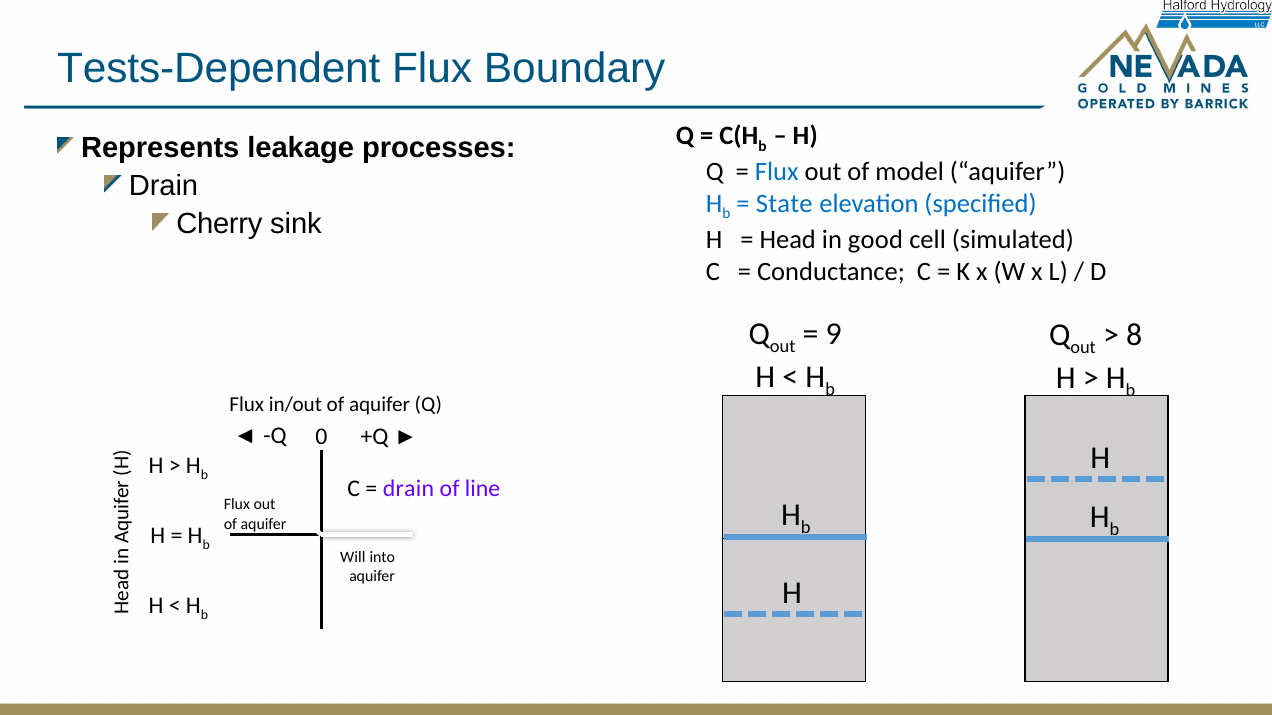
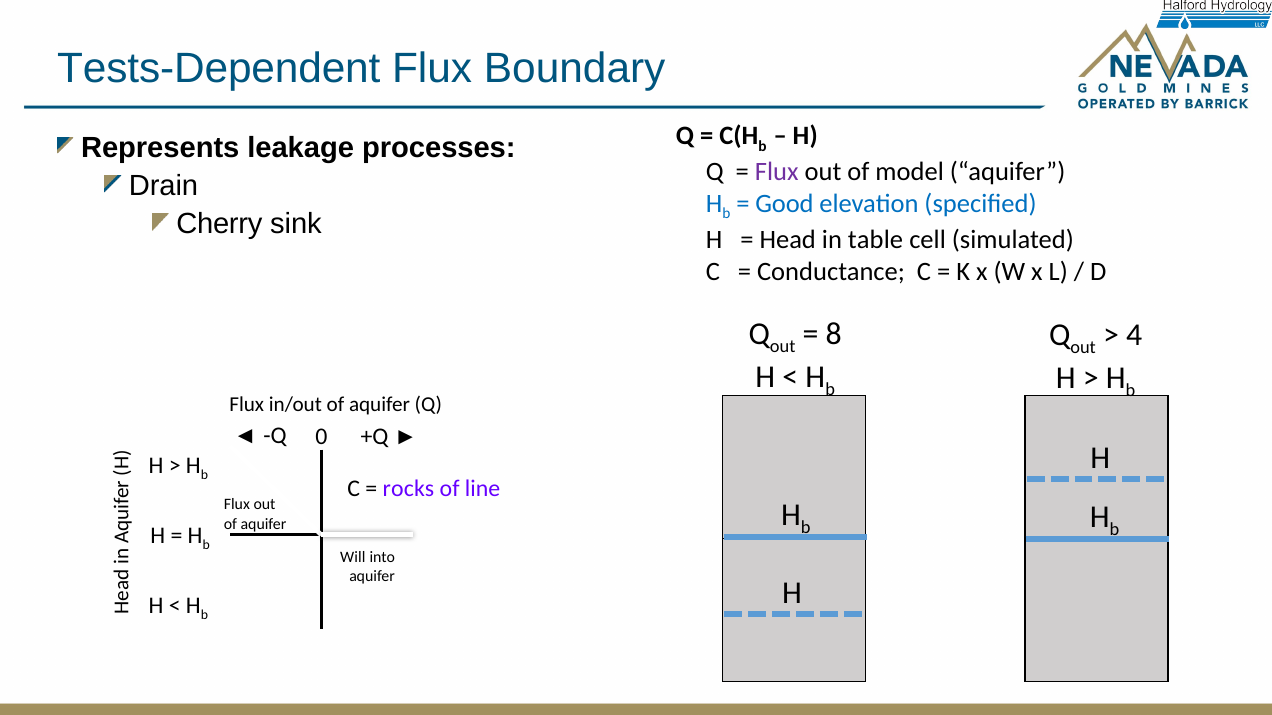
Flux at (777, 172) colour: blue -> purple
State: State -> Good
good: good -> table
9: 9 -> 8
8: 8 -> 4
drain at (408, 489): drain -> rocks
